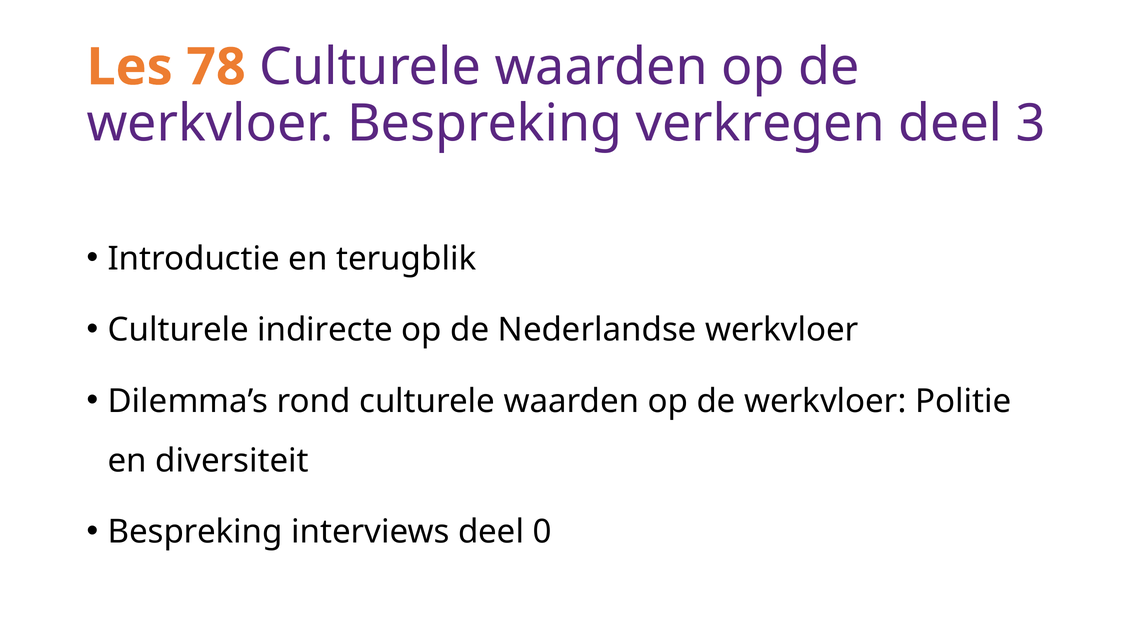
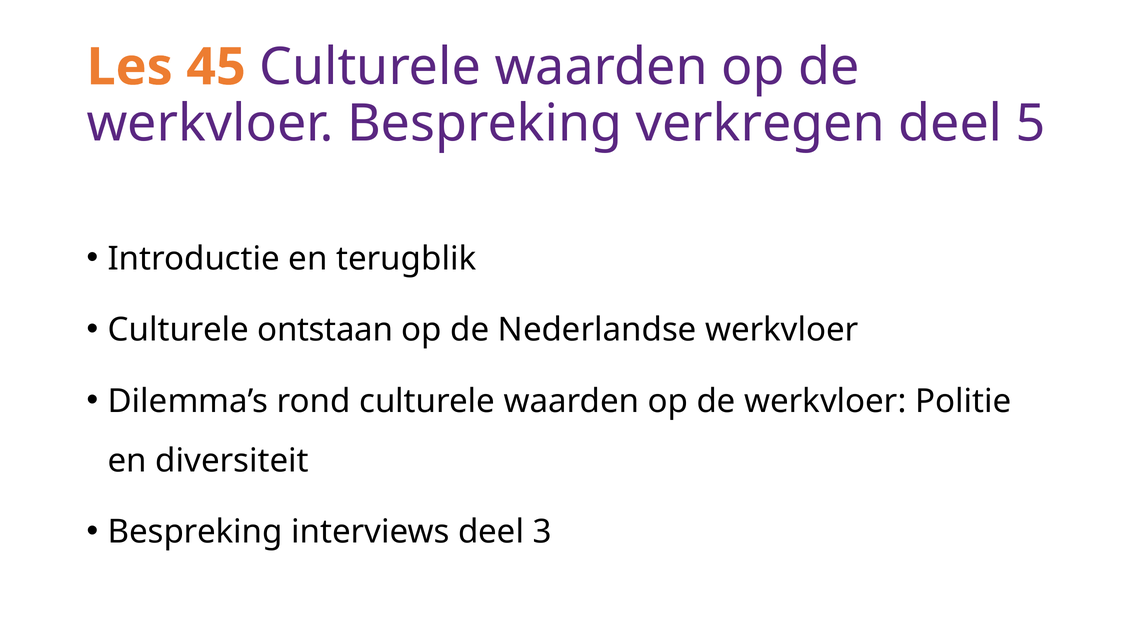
78: 78 -> 45
3: 3 -> 5
indirecte: indirecte -> ontstaan
0: 0 -> 3
